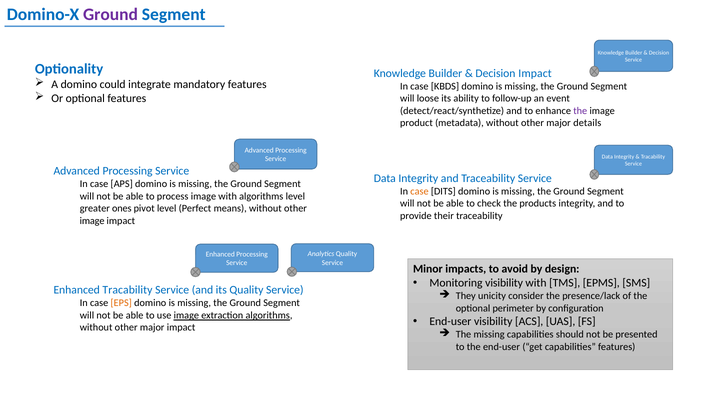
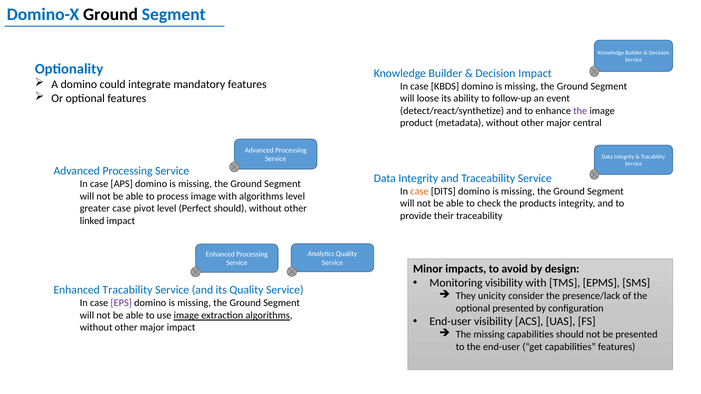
Ground at (110, 15) colour: purple -> black
details: details -> central
greater ones: ones -> case
Perfect means: means -> should
image at (92, 221): image -> linked
EPS colour: orange -> purple
optional perimeter: perimeter -> presented
